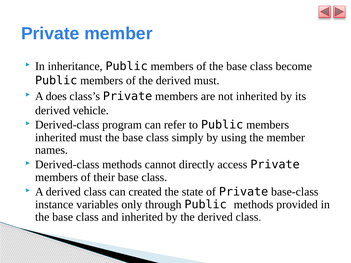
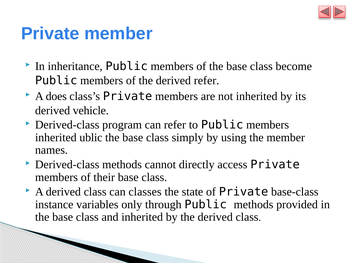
derived must: must -> refer
inherited must: must -> ublic
created: created -> classes
